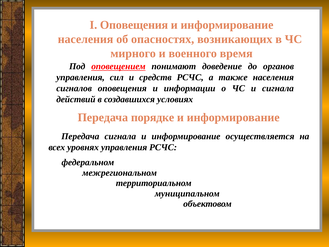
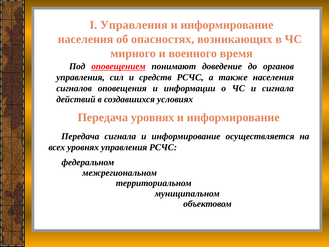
I Оповещения: Оповещения -> Управления
Передача порядке: порядке -> уровнях
